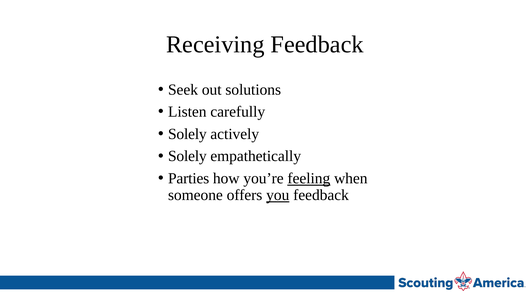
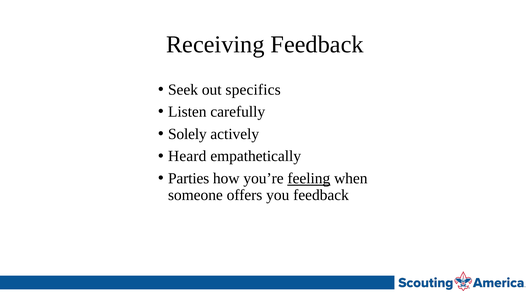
solutions: solutions -> specifics
Solely at (187, 156): Solely -> Heard
you underline: present -> none
